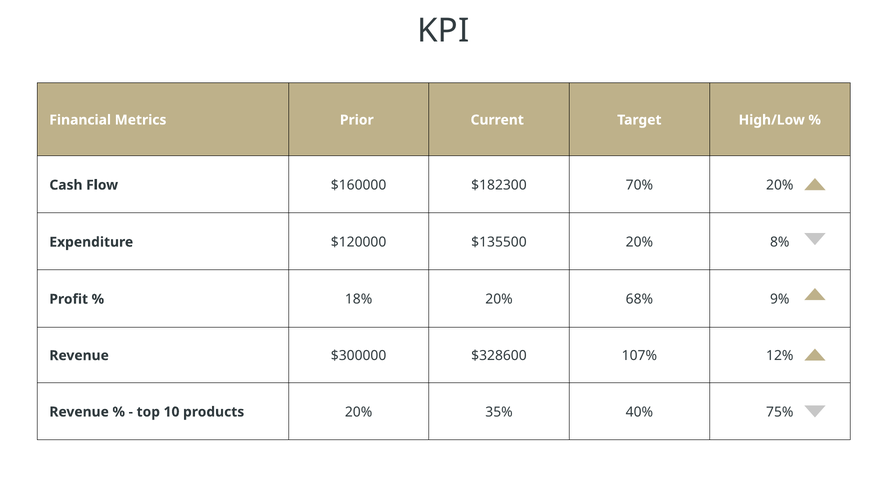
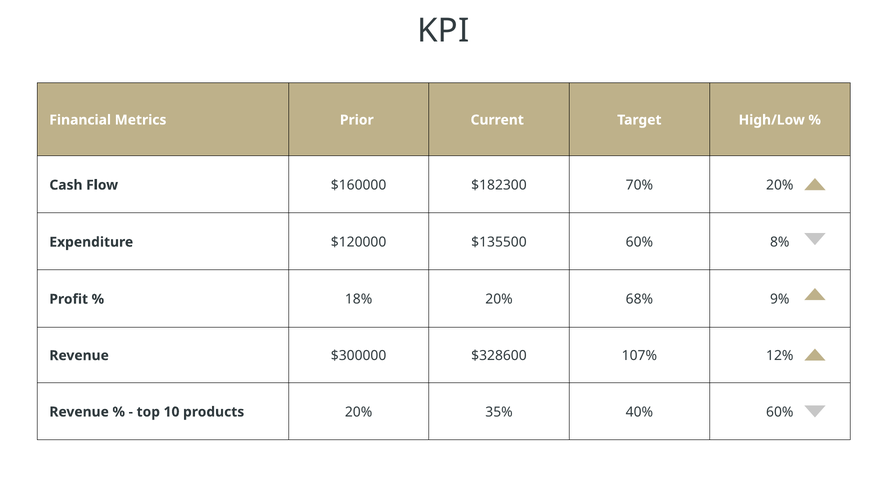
$135500 20%: 20% -> 60%
40% 75%: 75% -> 60%
